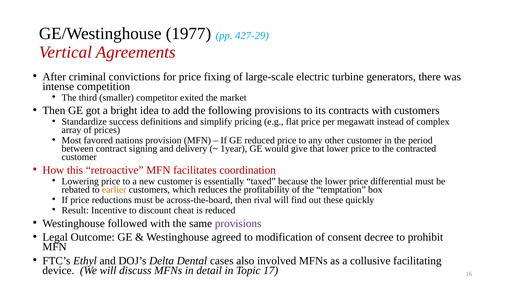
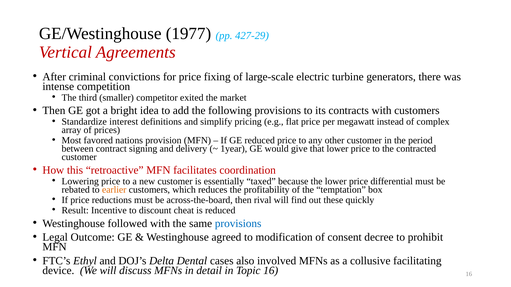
success: success -> interest
provisions at (238, 224) colour: purple -> blue
Topic 17: 17 -> 16
